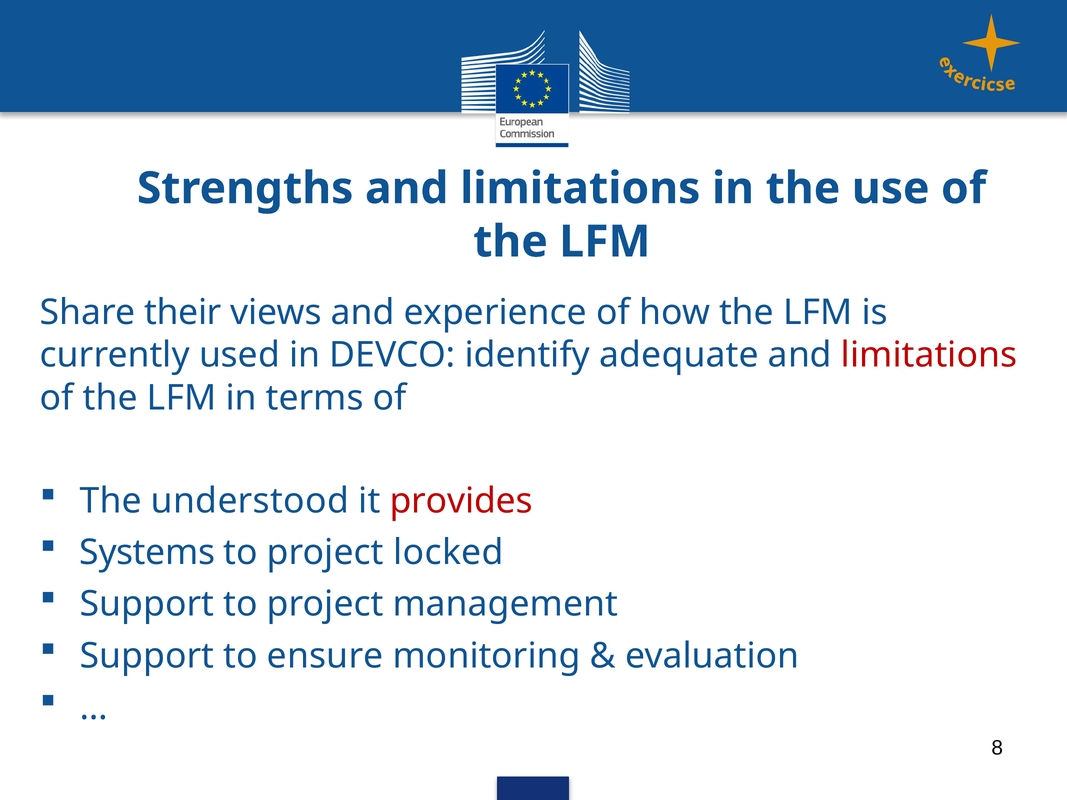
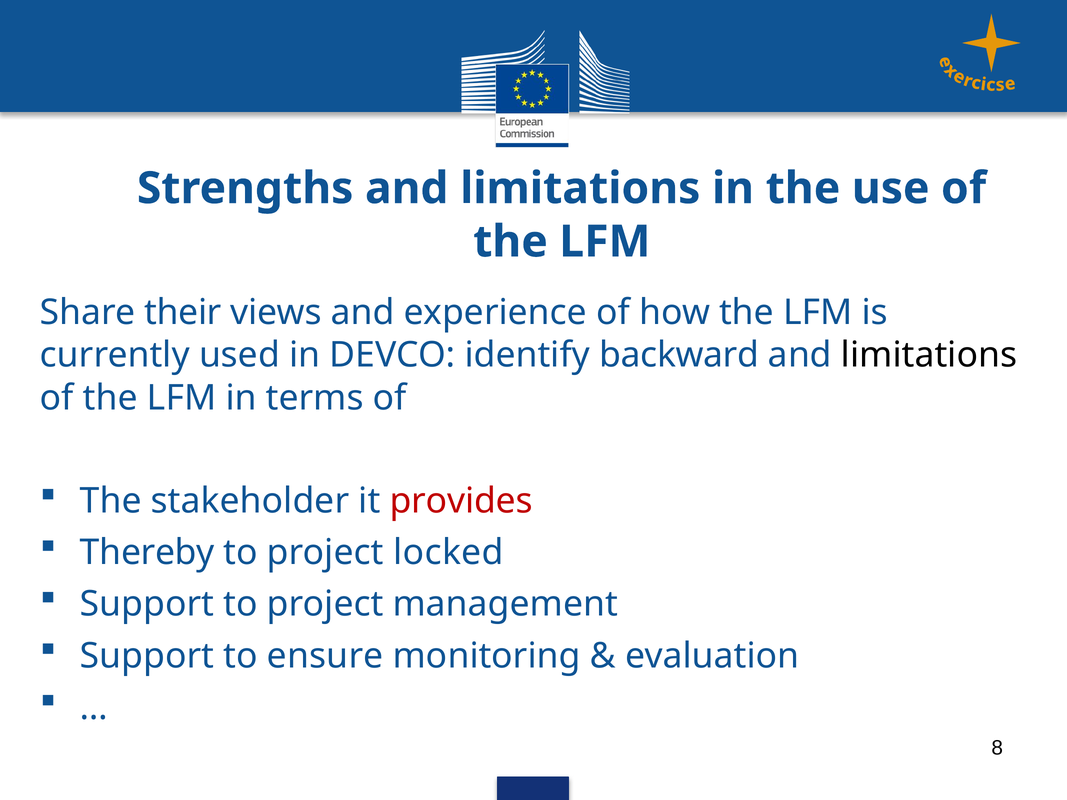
adequate: adequate -> backward
limitations at (929, 355) colour: red -> black
understood: understood -> stakeholder
Systems: Systems -> Thereby
